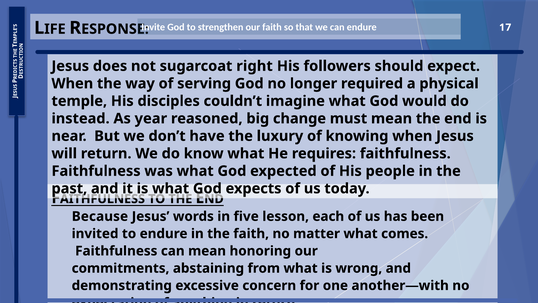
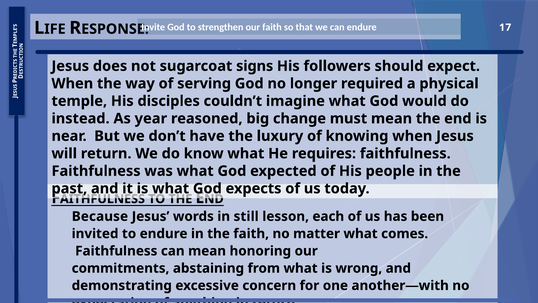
right: right -> signs
five: five -> still
